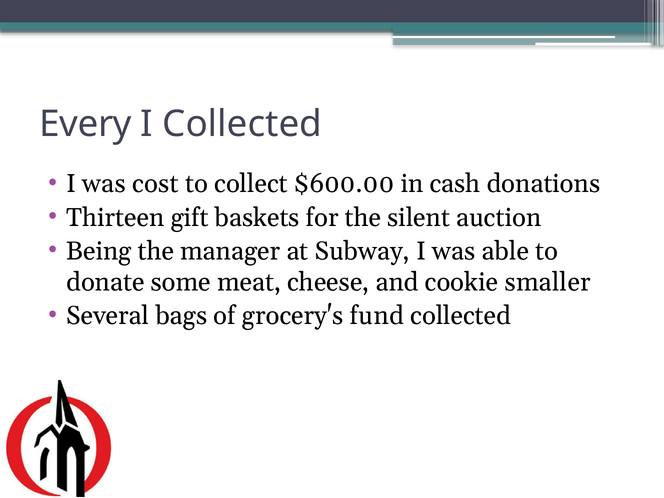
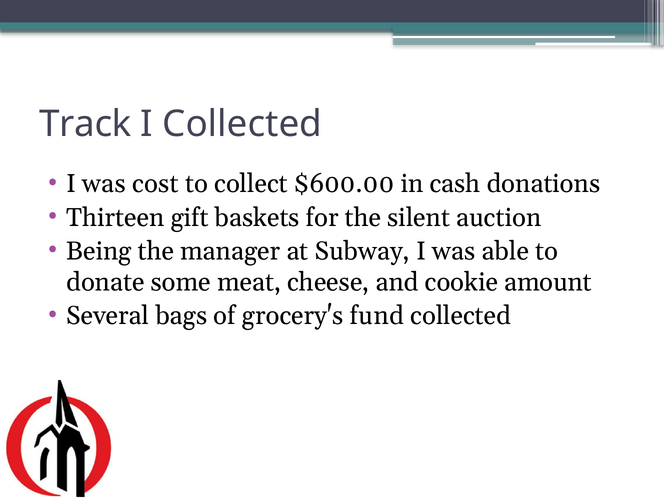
Every: Every -> Track
smaller: smaller -> amount
